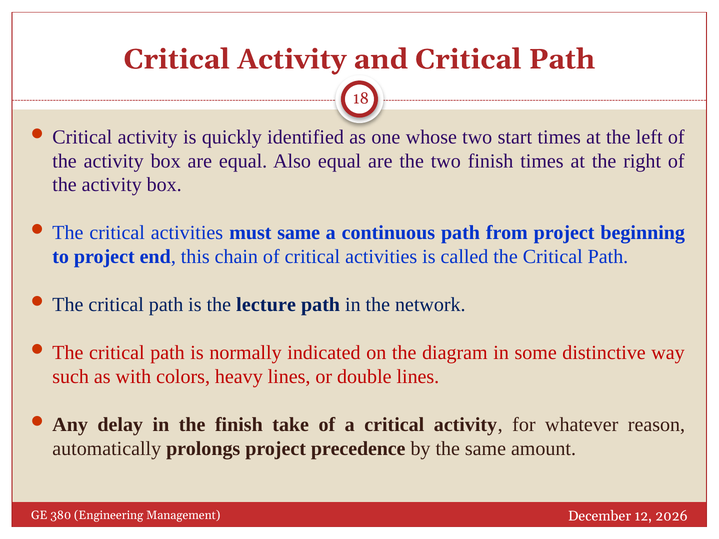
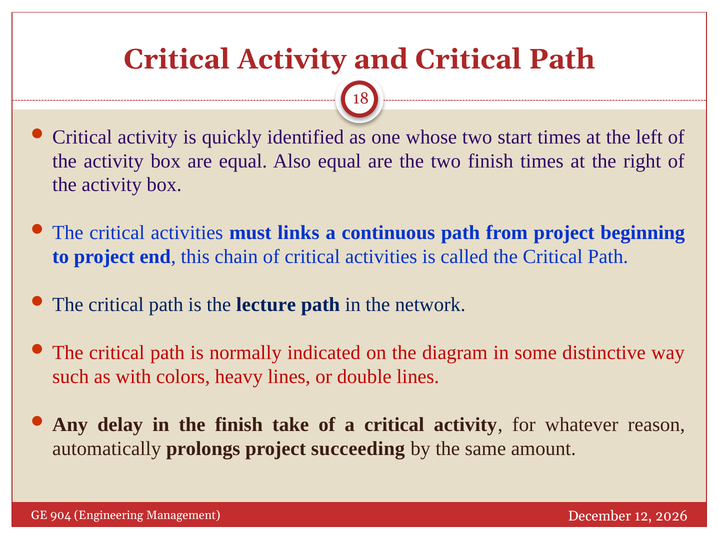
must same: same -> links
precedence: precedence -> succeeding
380: 380 -> 904
